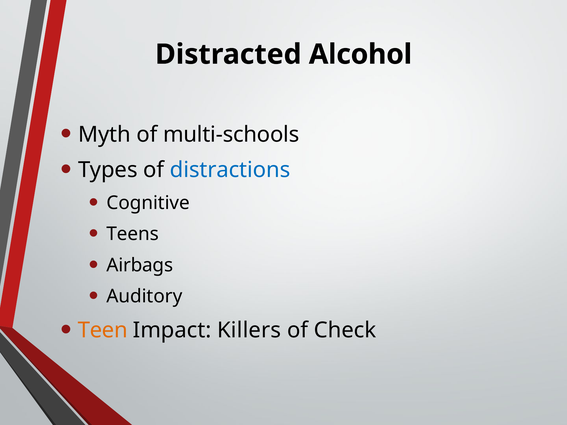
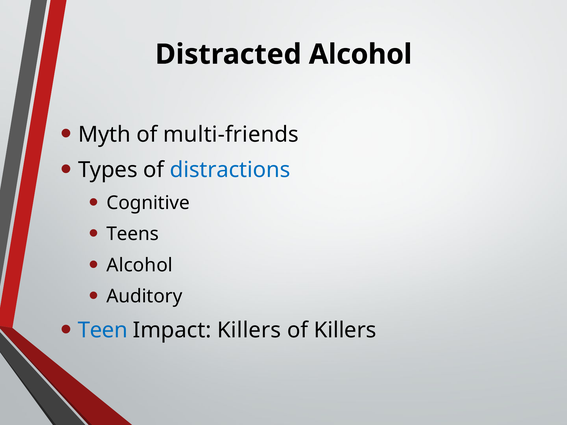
multi-schools: multi-schools -> multi-friends
Airbags at (140, 265): Airbags -> Alcohol
Teen colour: orange -> blue
of Check: Check -> Killers
